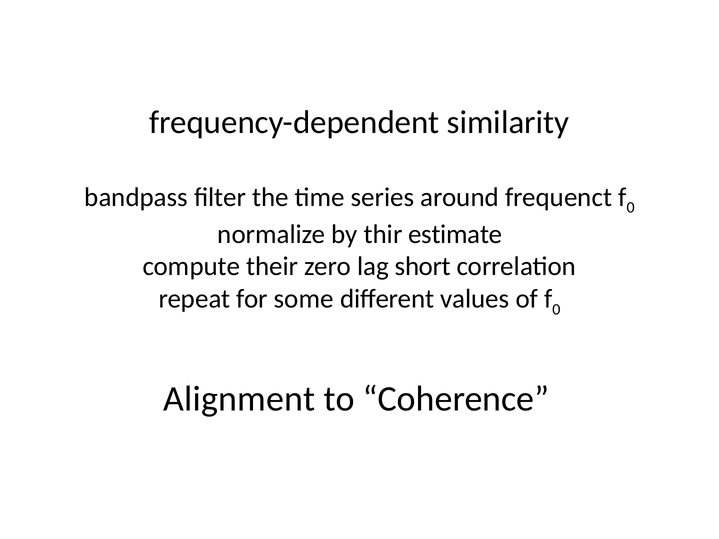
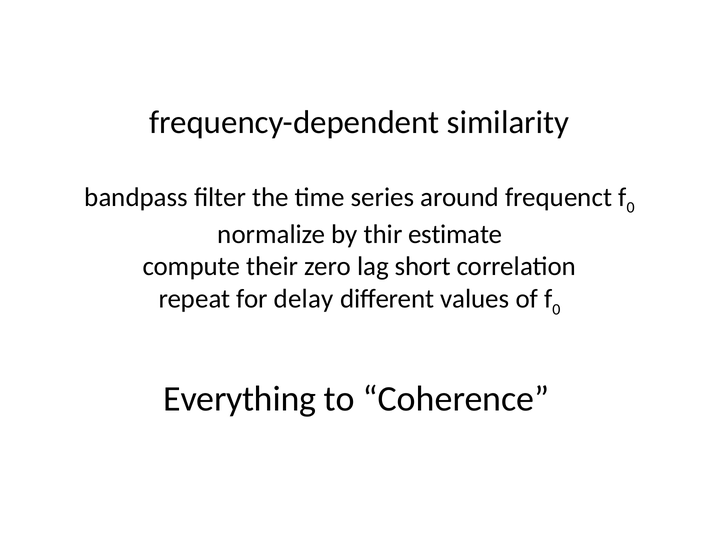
some: some -> delay
Alignment: Alignment -> Everything
